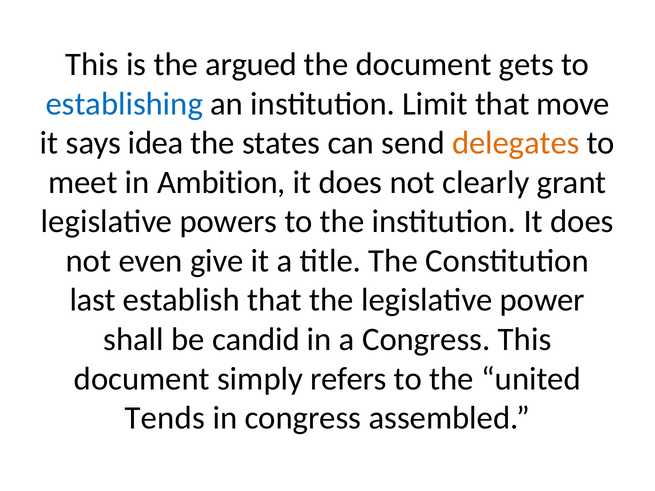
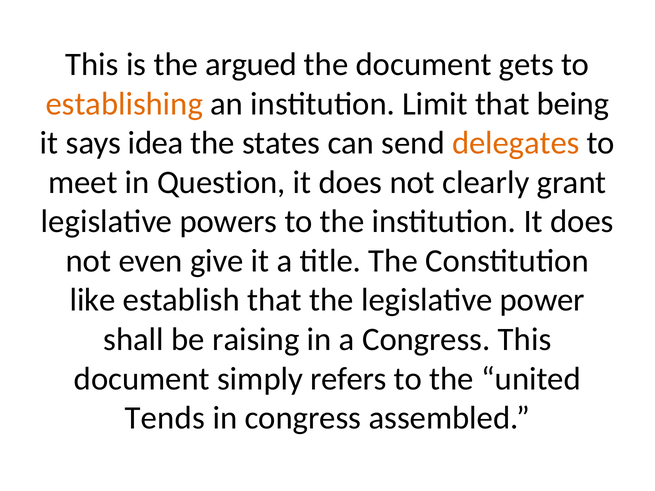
establishing colour: blue -> orange
move: move -> being
Ambition: Ambition -> Question
last: last -> like
candid: candid -> raising
